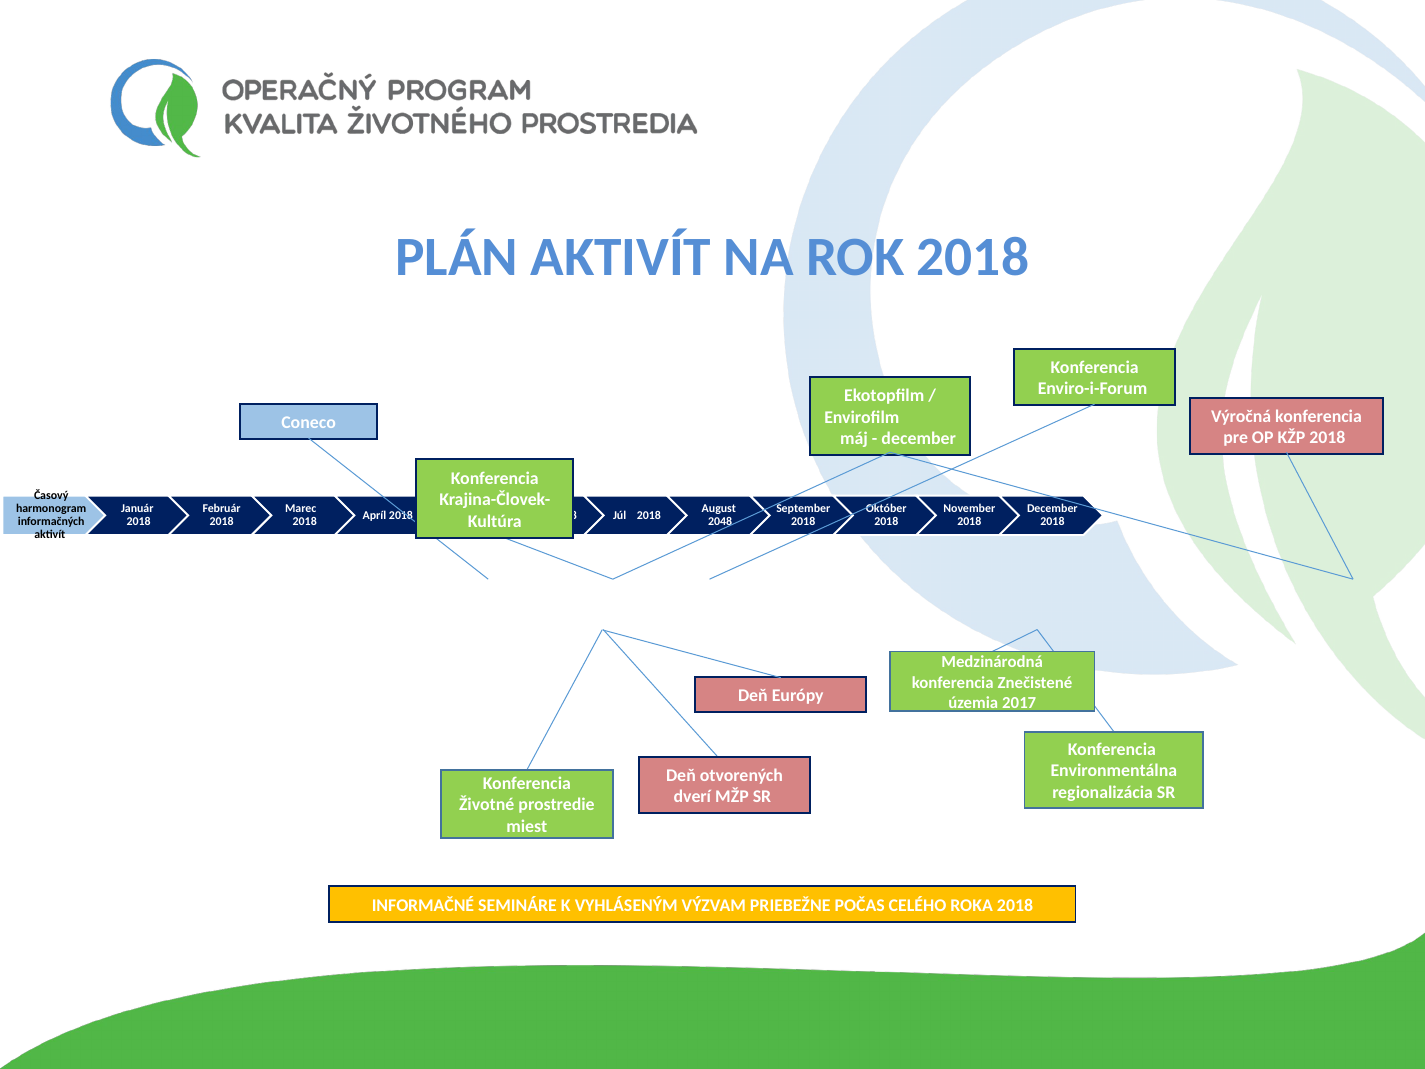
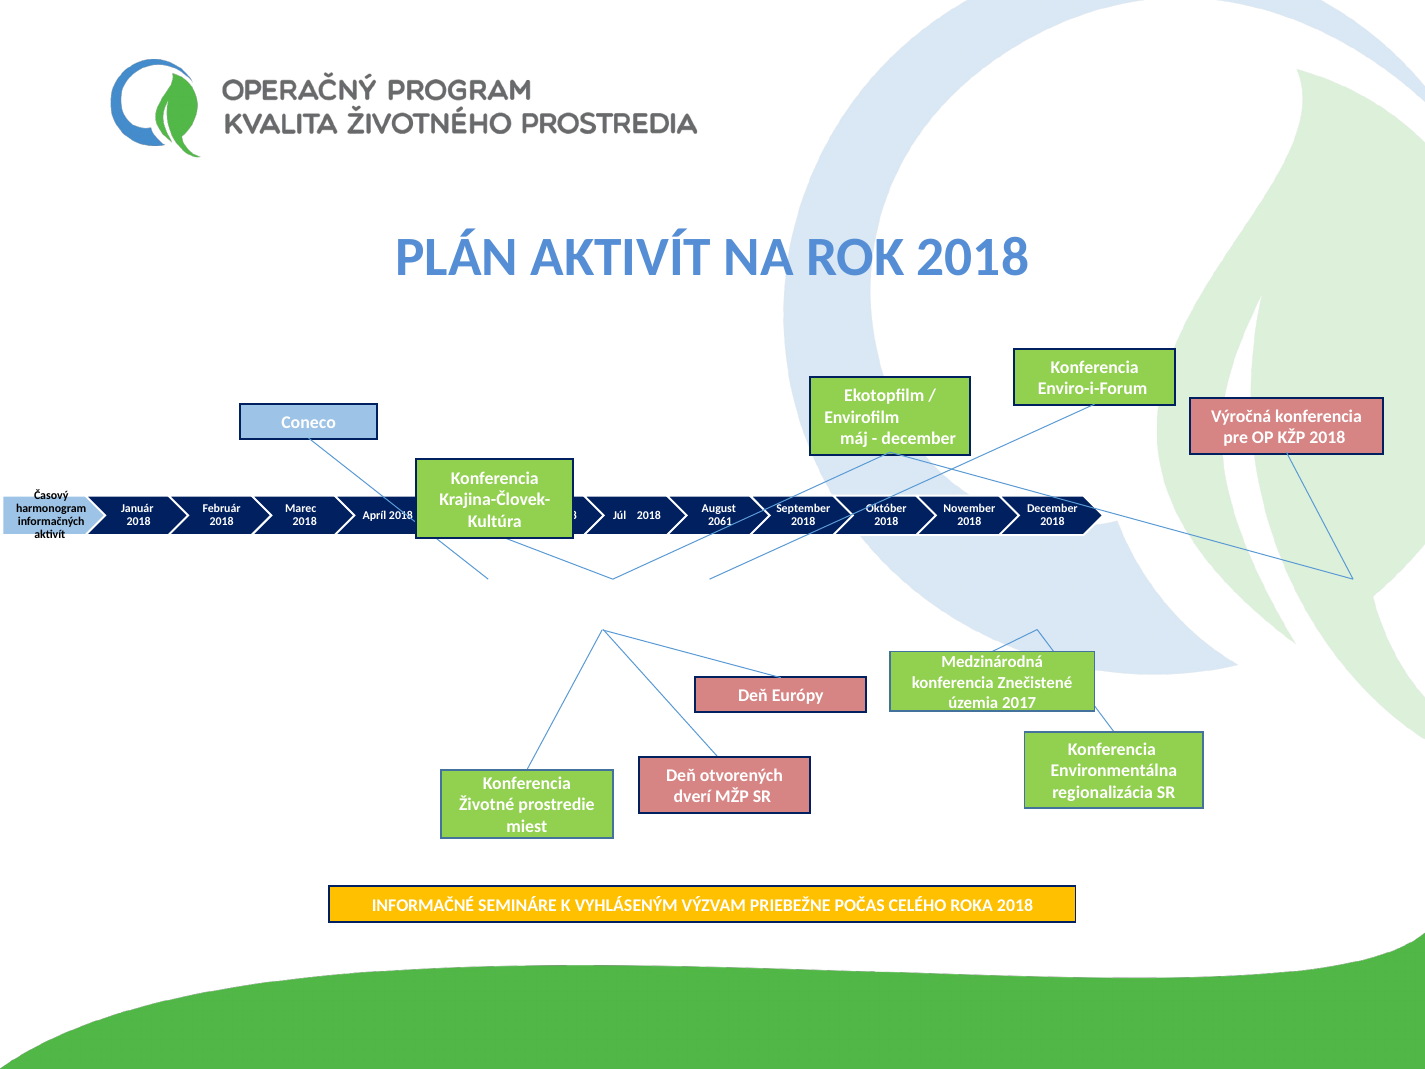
2048: 2048 -> 2061
